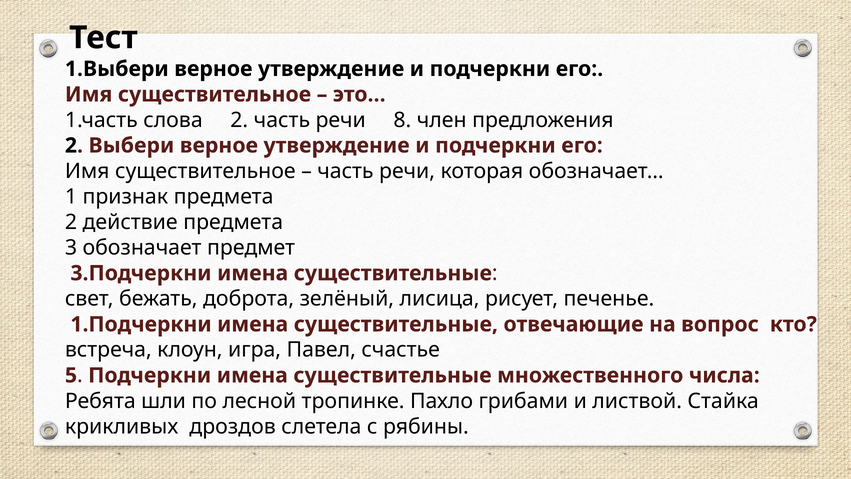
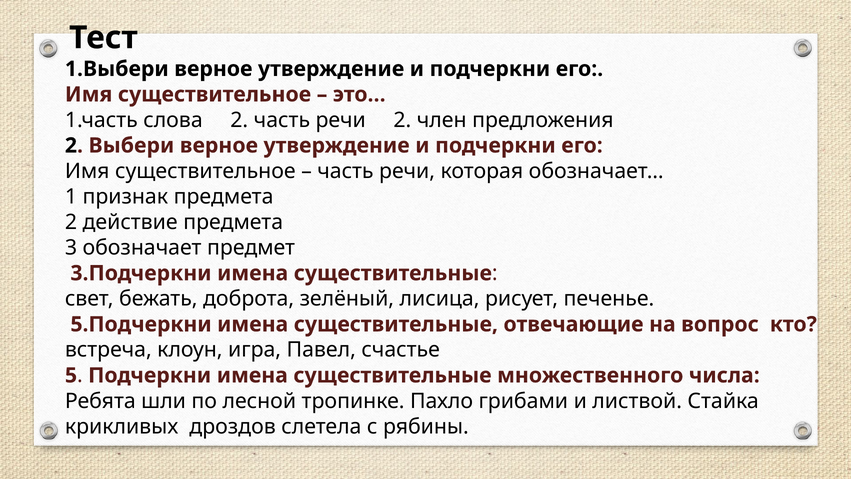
речи 8: 8 -> 2
1.Подчеркни: 1.Подчеркни -> 5.Подчеркни
